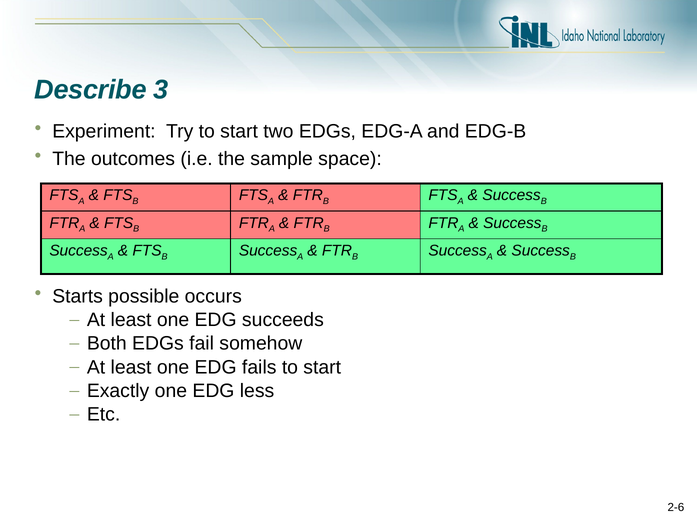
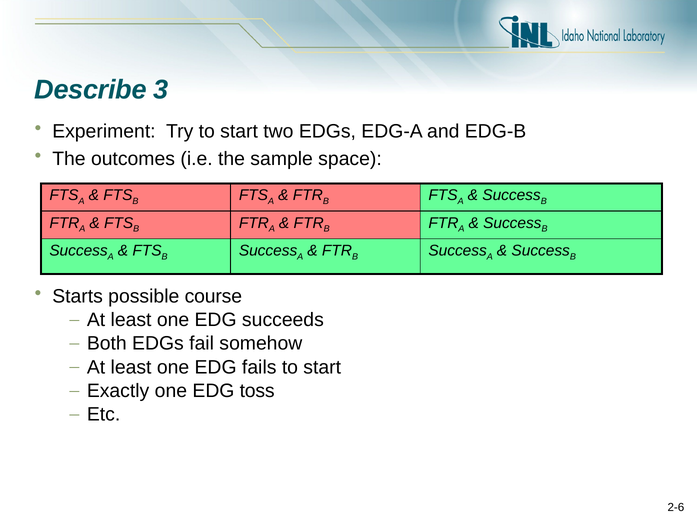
occurs: occurs -> course
less: less -> toss
